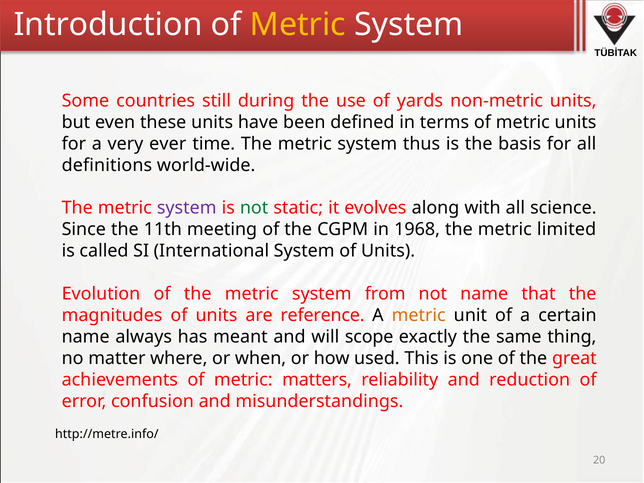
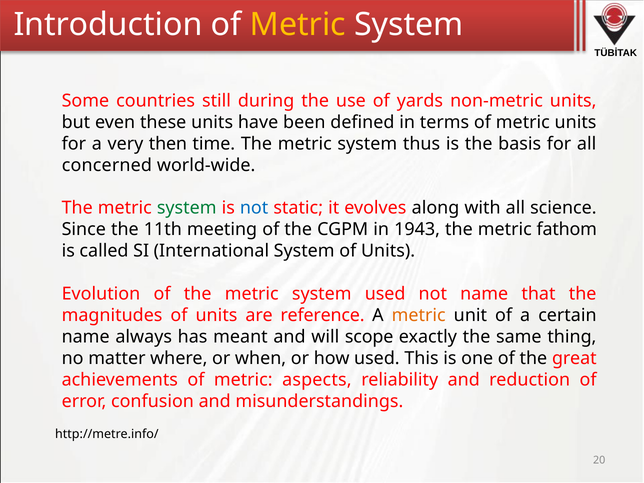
ever: ever -> then
definitions: definitions -> concerned
system at (187, 208) colour: purple -> green
not at (254, 208) colour: green -> blue
1968: 1968 -> 1943
limited: limited -> fathom
system from: from -> used
matters: matters -> aspects
